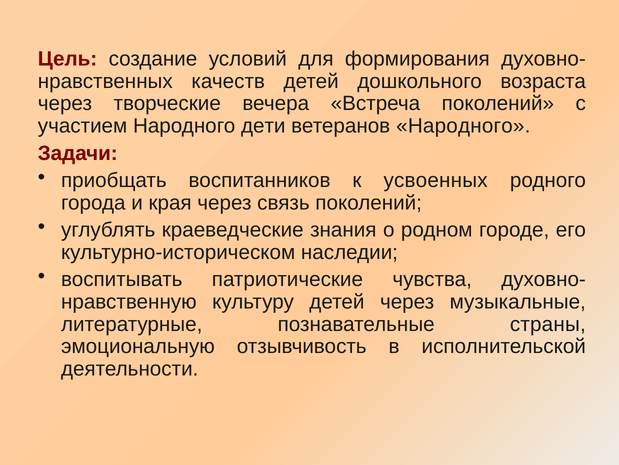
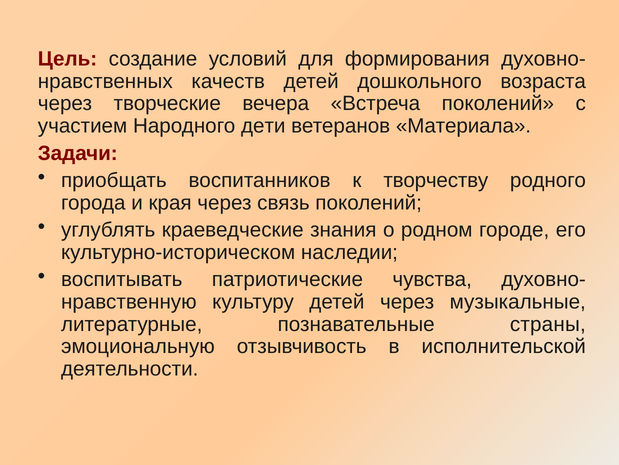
ветеранов Народного: Народного -> Материала
усвоенных: усвоенных -> творчеству
